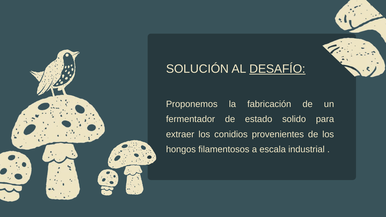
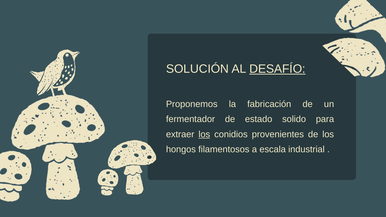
los at (204, 134) underline: none -> present
